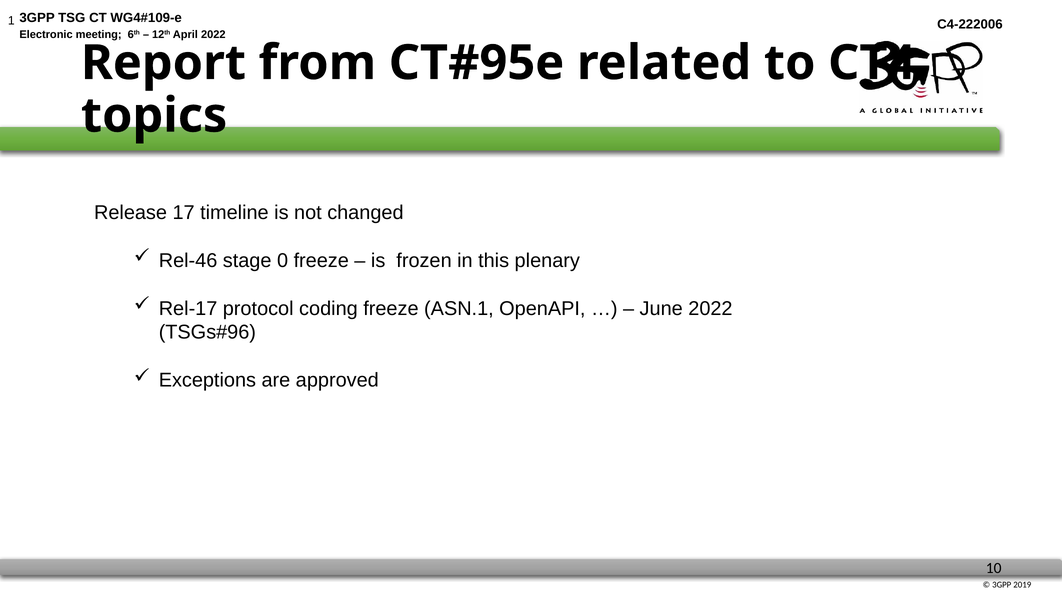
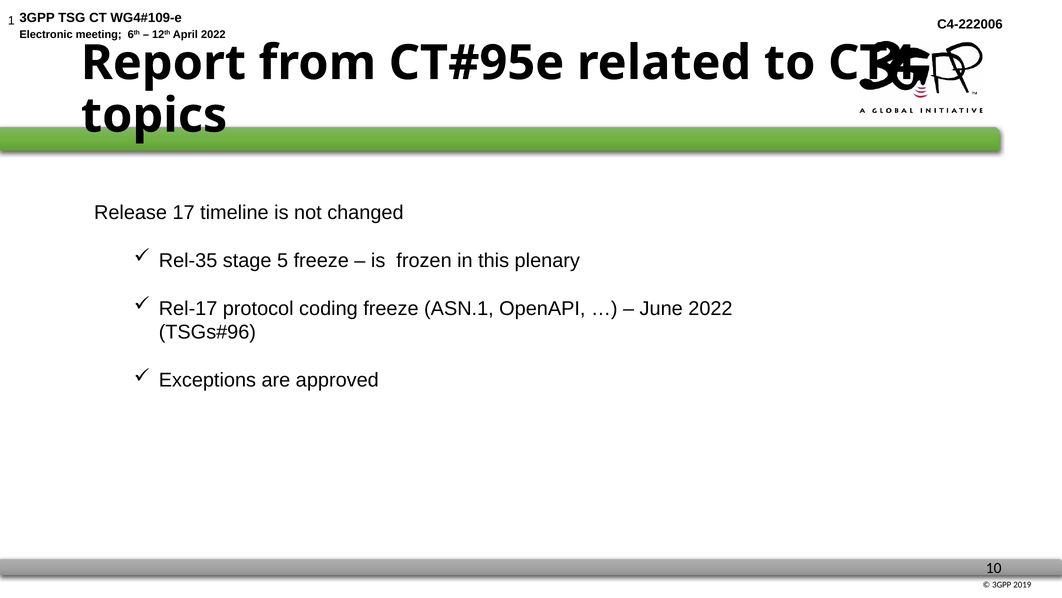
Rel-46: Rel-46 -> Rel-35
0: 0 -> 5
